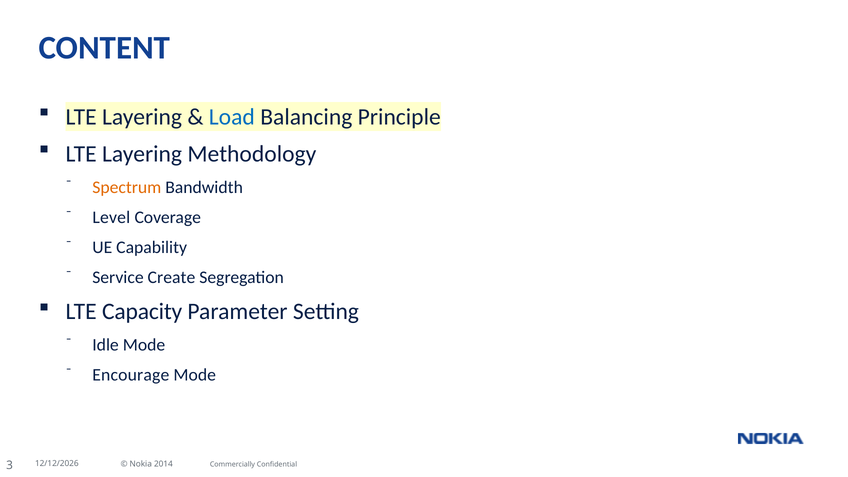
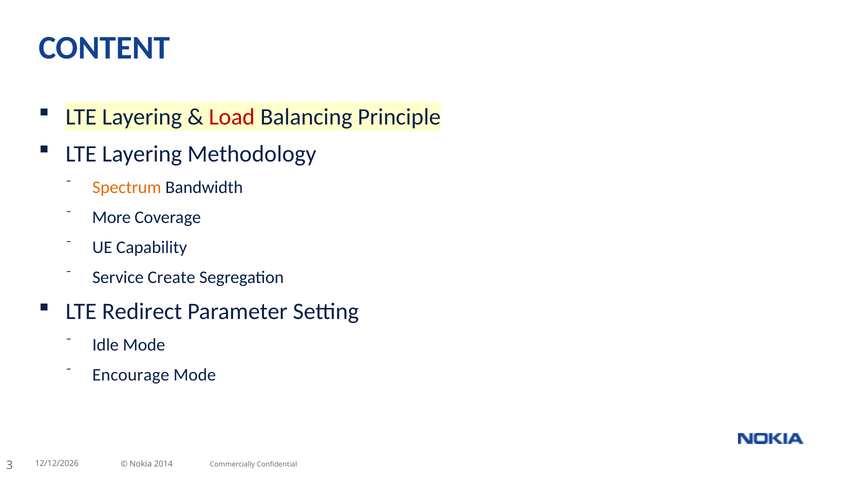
Load colour: blue -> red
Level: Level -> More
Capacity: Capacity -> Redirect
